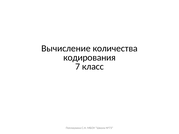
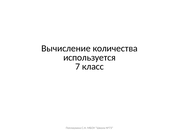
кодирования: кодирования -> используется
